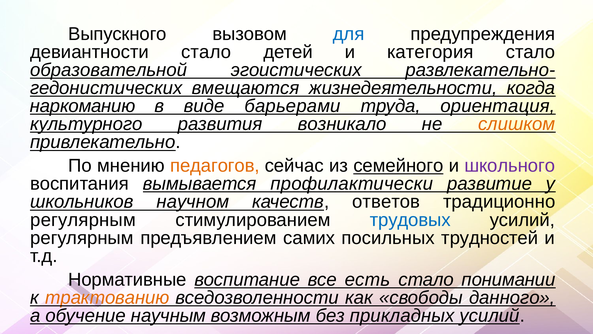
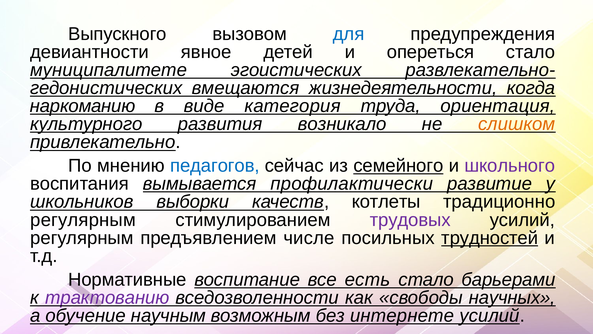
девиантности стало: стало -> явное
категория: категория -> опереться
образовательной: образовательной -> муниципалитете
барьерами: барьерами -> категория
педагогов colour: orange -> blue
научном: научном -> выборки
ответов: ответов -> котлеты
трудовых colour: blue -> purple
самих: самих -> числе
трудностей underline: none -> present
понимании: понимании -> барьерами
трактованию colour: orange -> purple
данного: данного -> научных
прикладных: прикладных -> интернете
